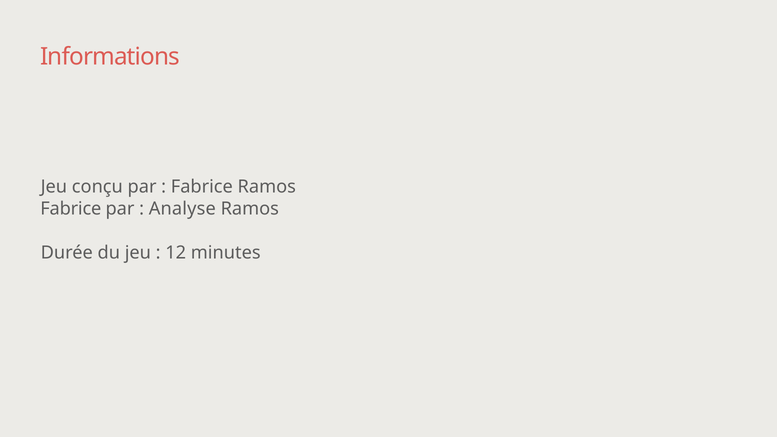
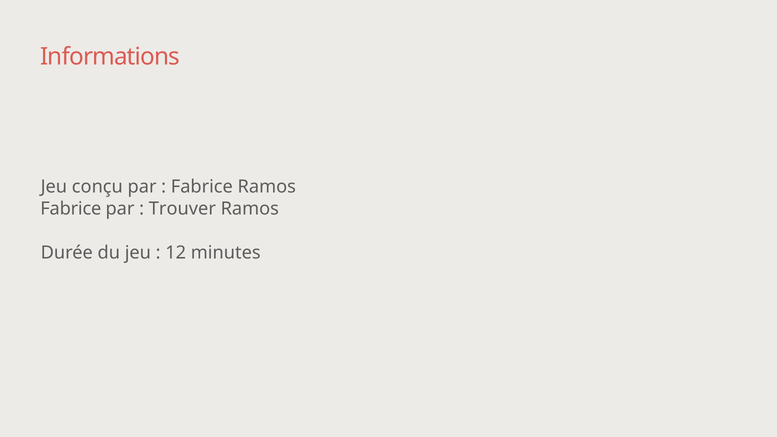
Analyse: Analyse -> Trouver
